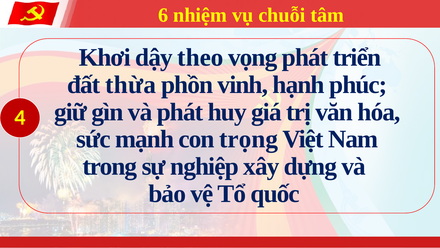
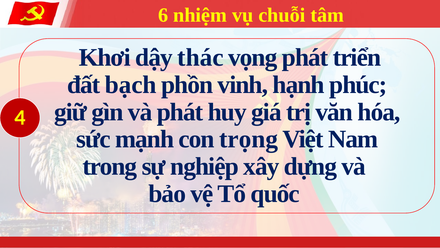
theo: theo -> thác
thừa: thừa -> bạch
